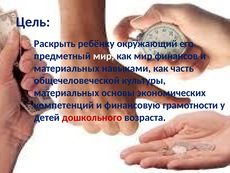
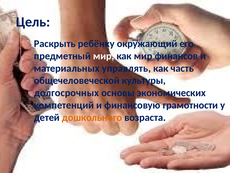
навыками: навыками -> управлять
материальных at (67, 93): материальных -> долгосрочных
дошкольного colour: red -> orange
